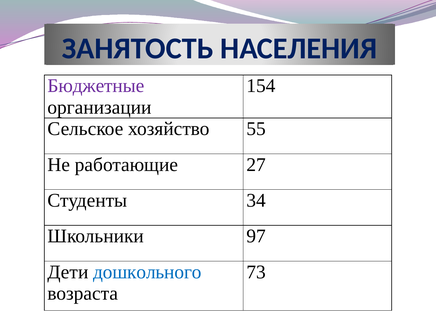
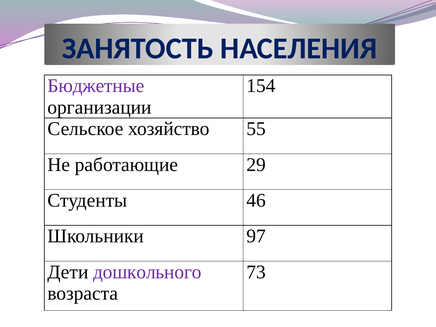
27: 27 -> 29
34: 34 -> 46
дошкольного colour: blue -> purple
